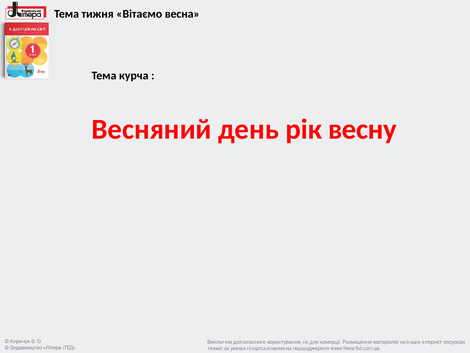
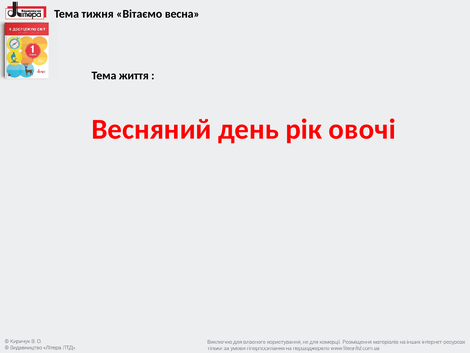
курча: курча -> життя
весну: весну -> овочі
